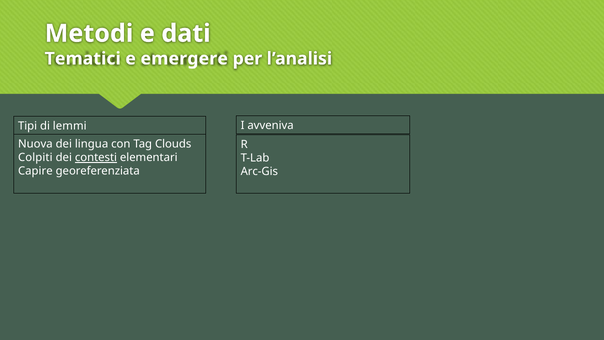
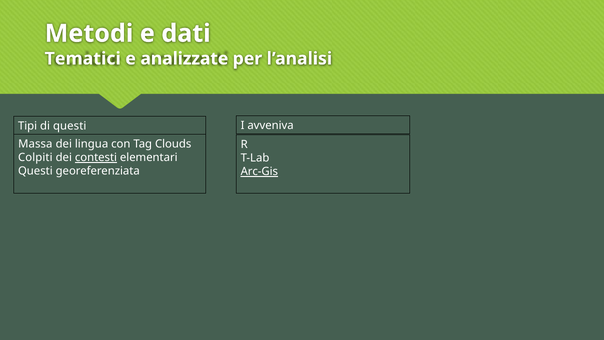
emergere: emergere -> analizzate
di lemmi: lemmi -> questi
Nuova: Nuova -> Massa
Capire at (35, 171): Capire -> Questi
Arc-Gis underline: none -> present
